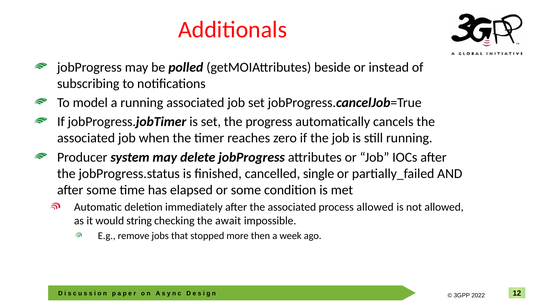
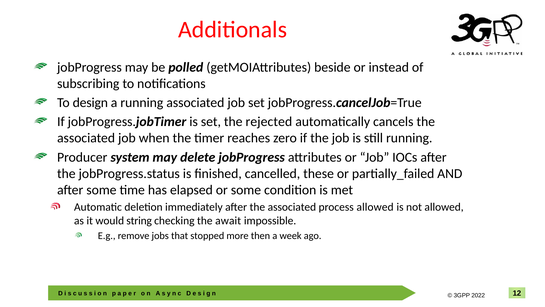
model: model -> design
progress: progress -> rejected
single: single -> these
